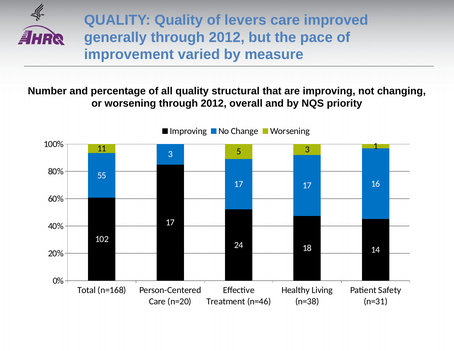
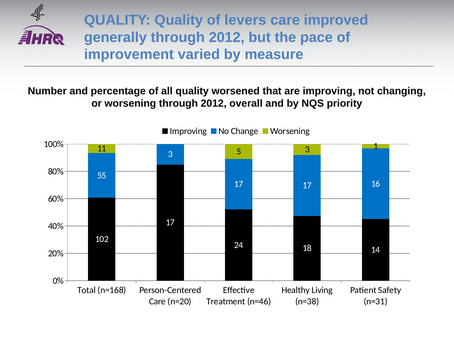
structural: structural -> worsened
